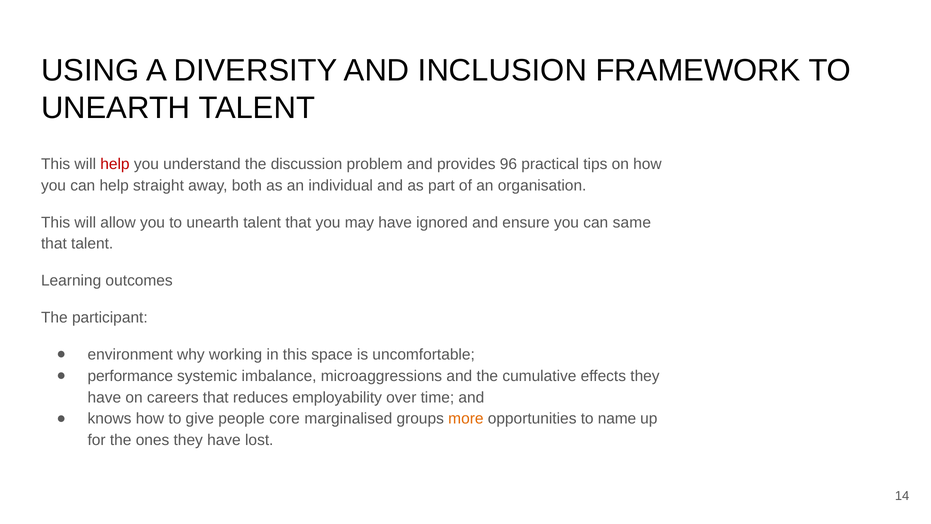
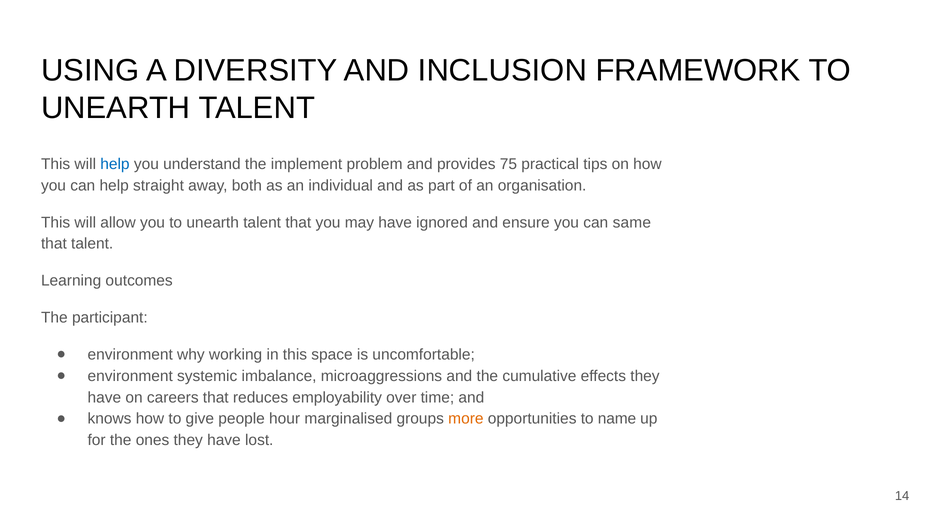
help at (115, 164) colour: red -> blue
discussion: discussion -> implement
96: 96 -> 75
performance at (130, 376): performance -> environment
core: core -> hour
